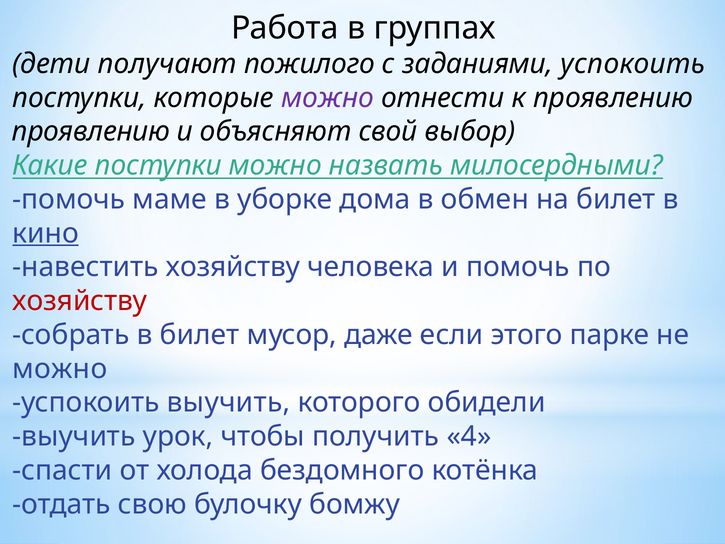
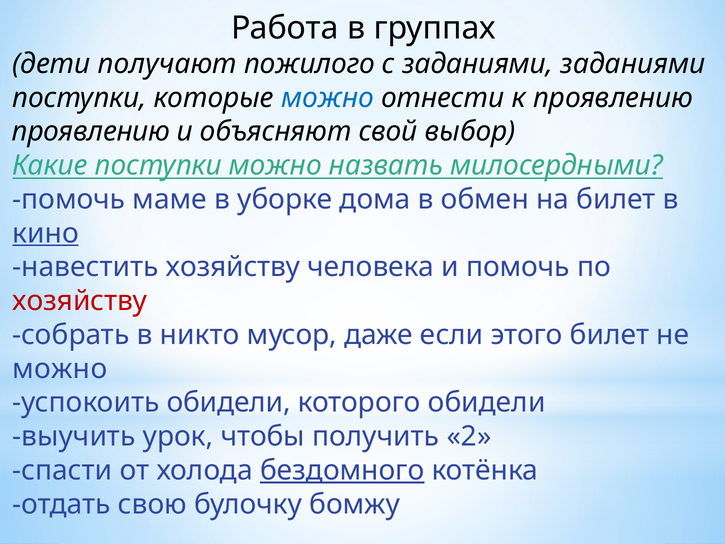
заданиями успокоить: успокоить -> заданиями
можно at (328, 98) colour: purple -> blue
в билет: билет -> никто
этого парке: парке -> билет
успокоить выучить: выучить -> обидели
4: 4 -> 2
бездомного underline: none -> present
